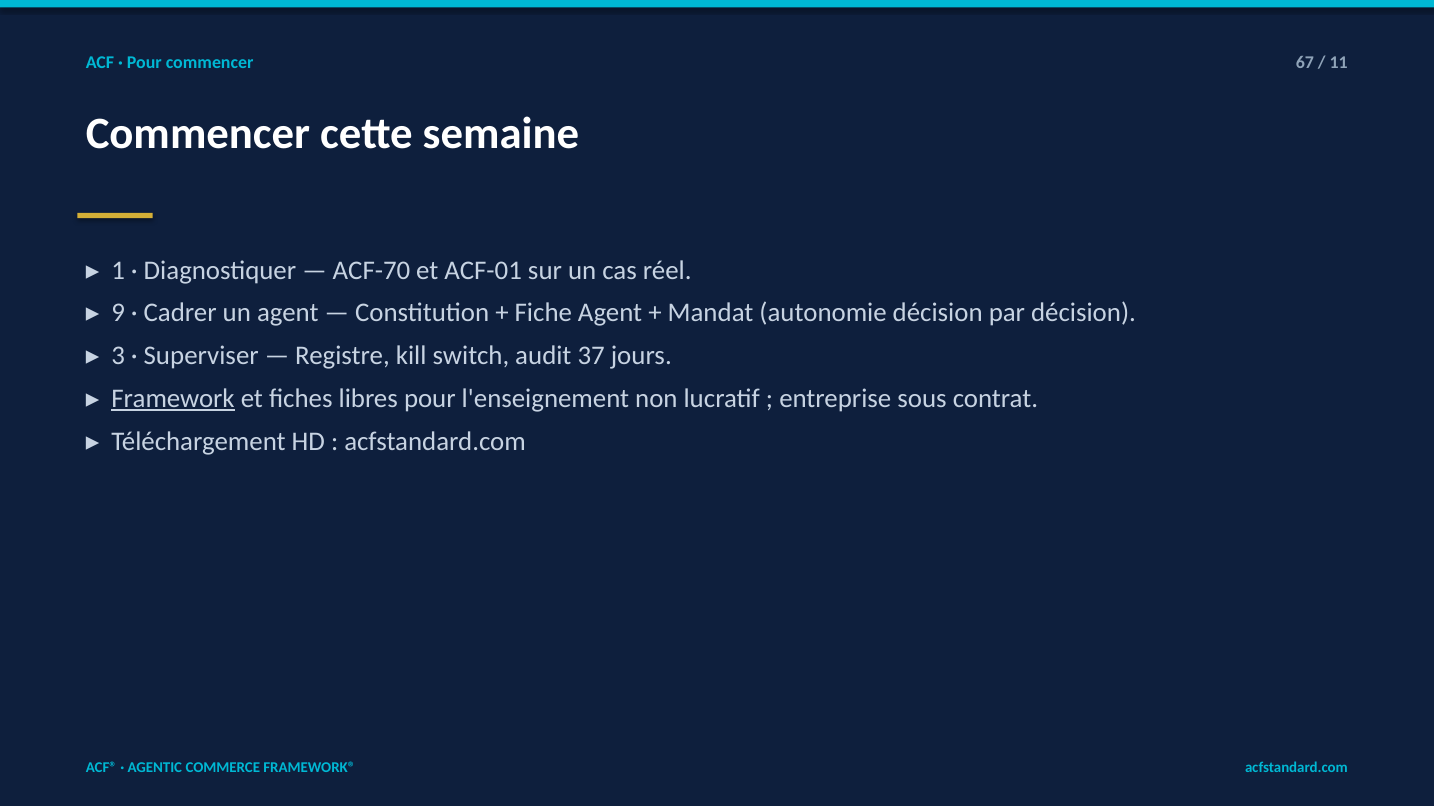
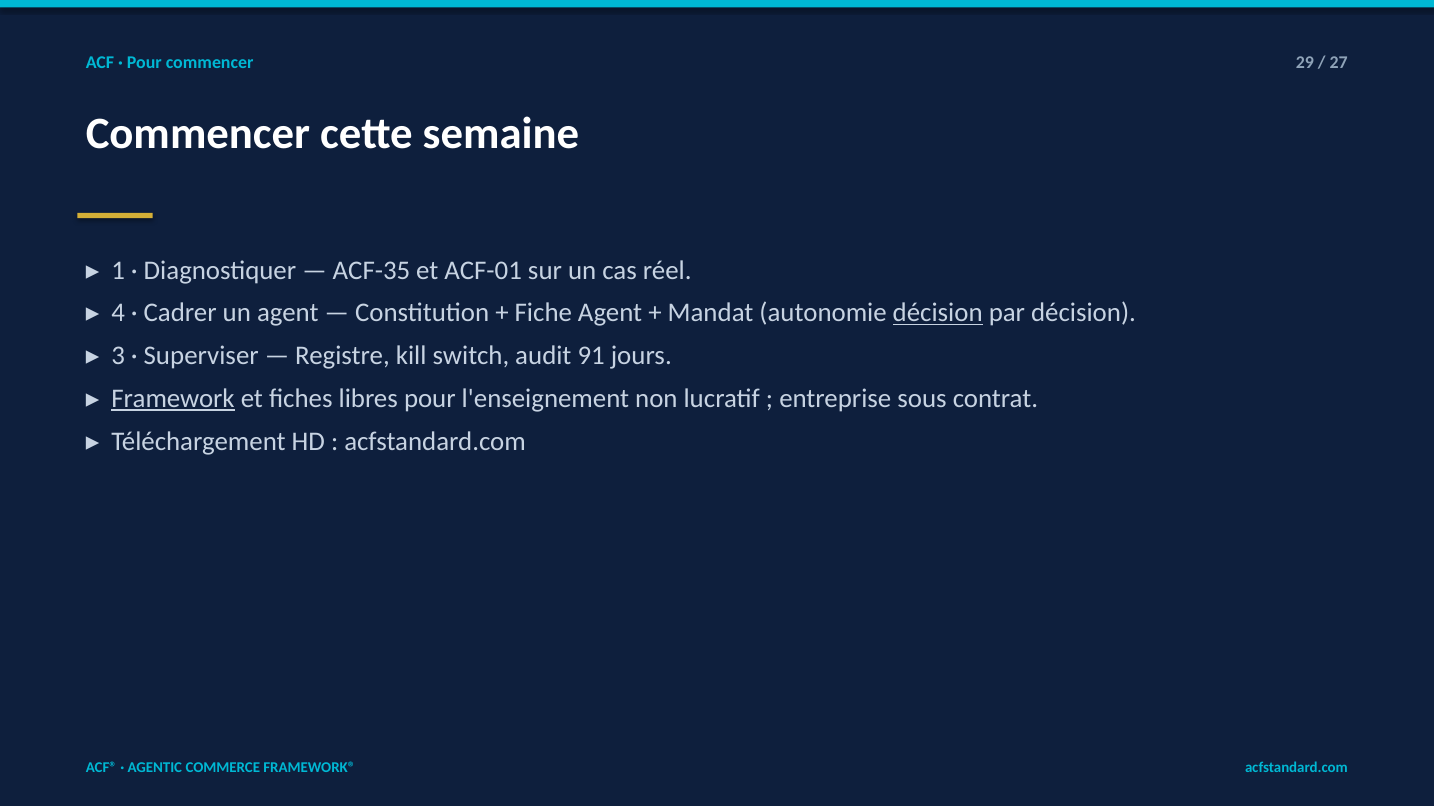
67: 67 -> 29
11: 11 -> 27
ACF-70: ACF-70 -> ACF-35
9: 9 -> 4
décision at (938, 313) underline: none -> present
37: 37 -> 91
